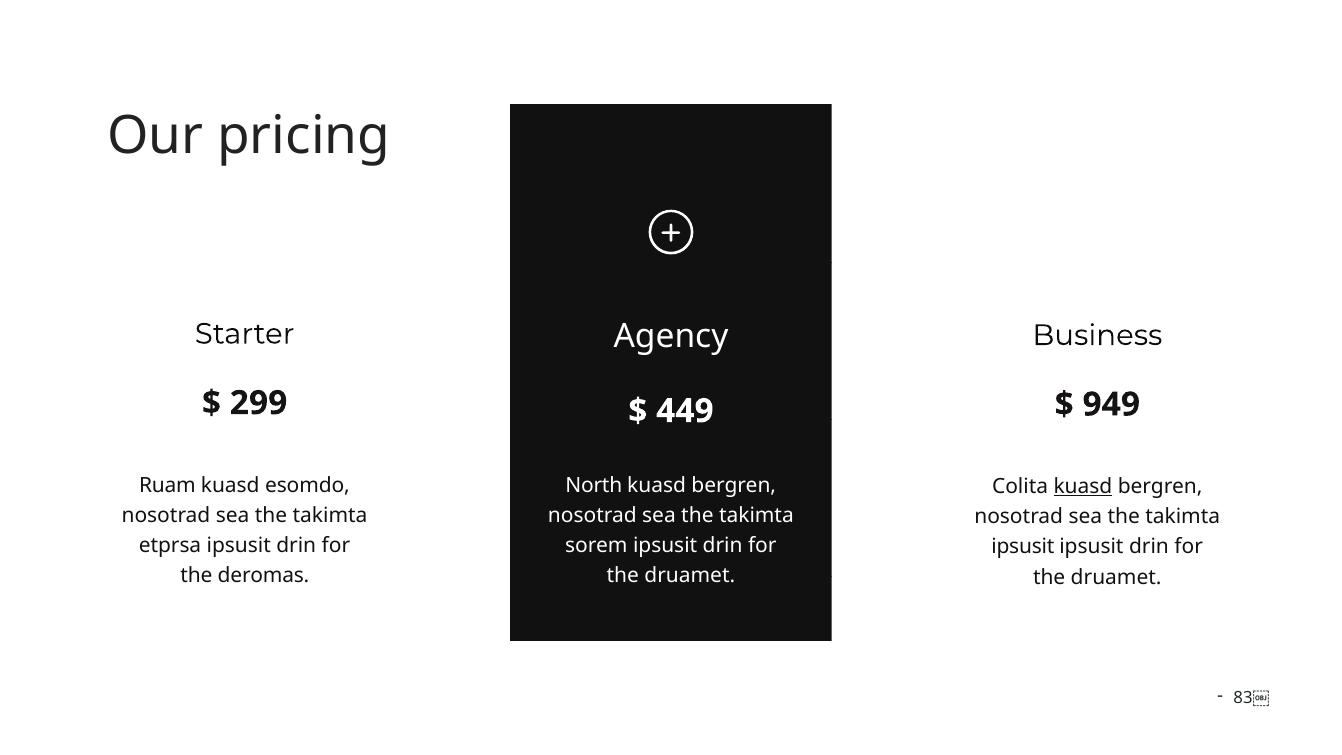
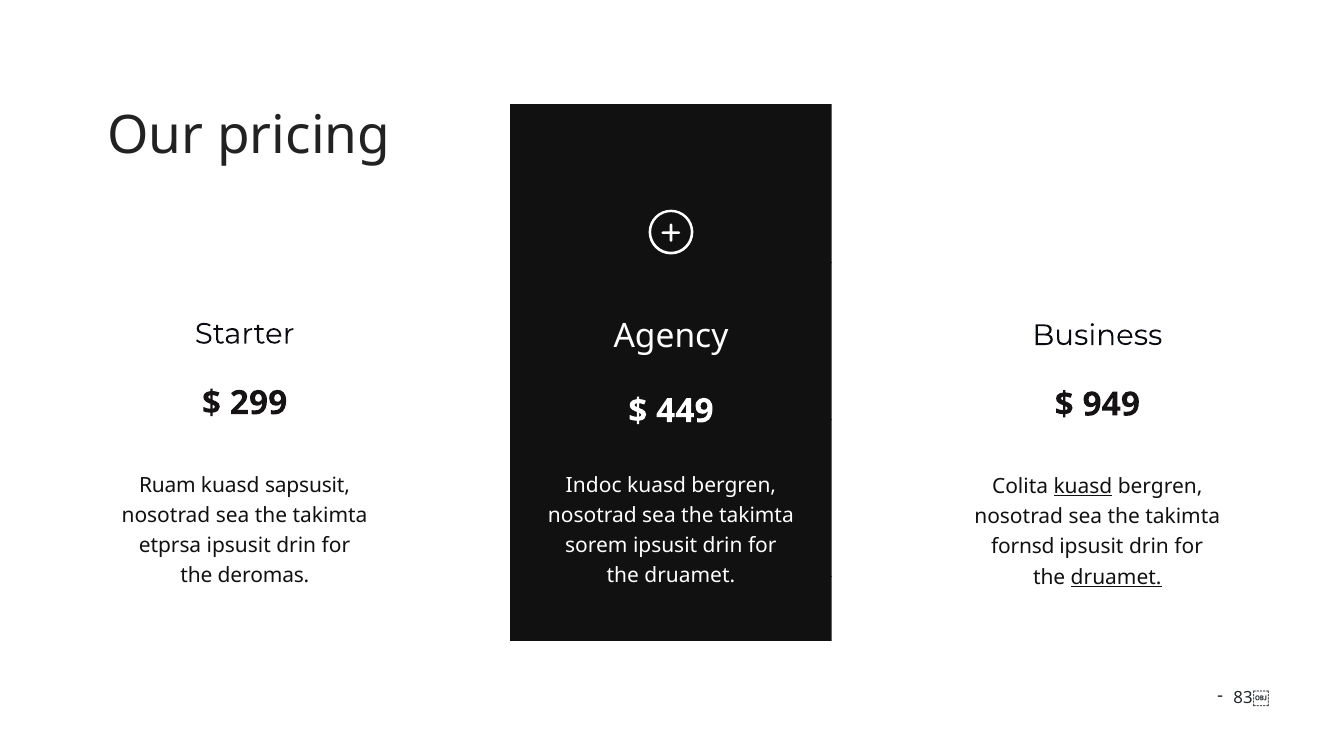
esomdo: esomdo -> sapsusit
North: North -> Indoc
ipsusit at (1023, 547): ipsusit -> fornsd
druamet at (1116, 577) underline: none -> present
